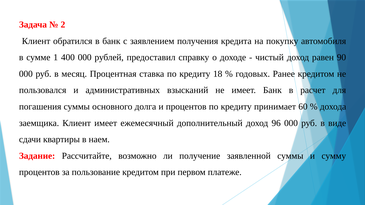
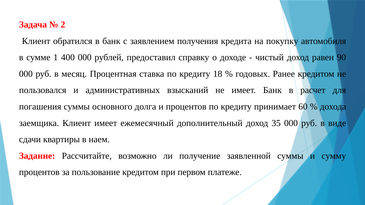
96: 96 -> 35
